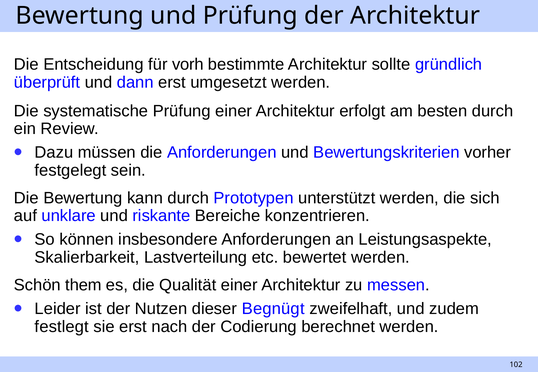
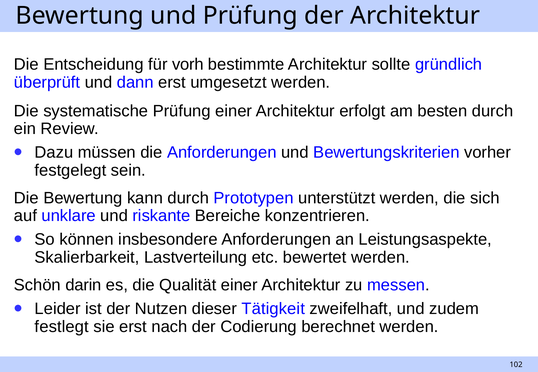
them: them -> darin
Begnügt: Begnügt -> Tätigkeit
